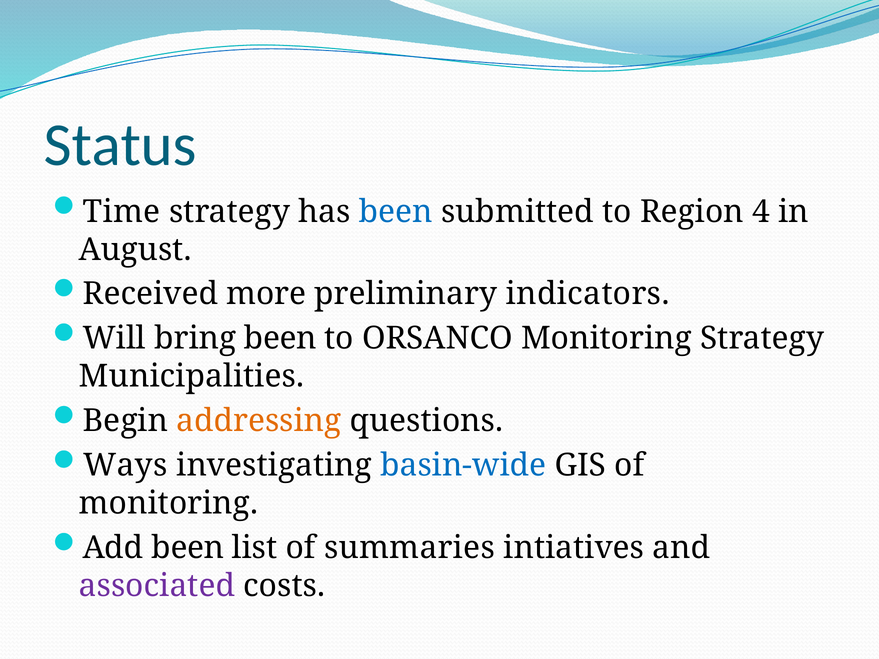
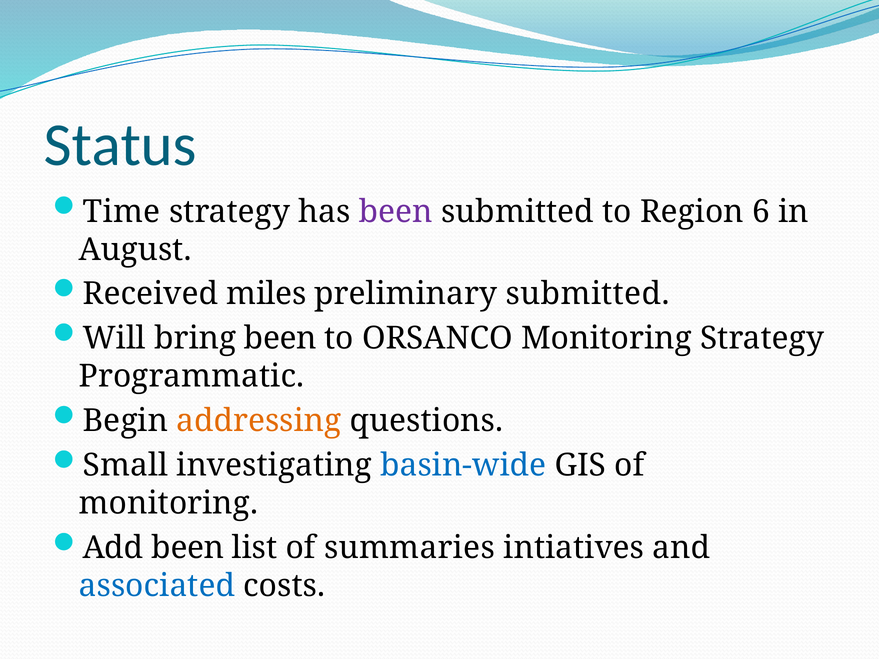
been at (396, 212) colour: blue -> purple
4: 4 -> 6
more: more -> miles
preliminary indicators: indicators -> submitted
Municipalities: Municipalities -> Programmatic
Ways: Ways -> Small
associated colour: purple -> blue
